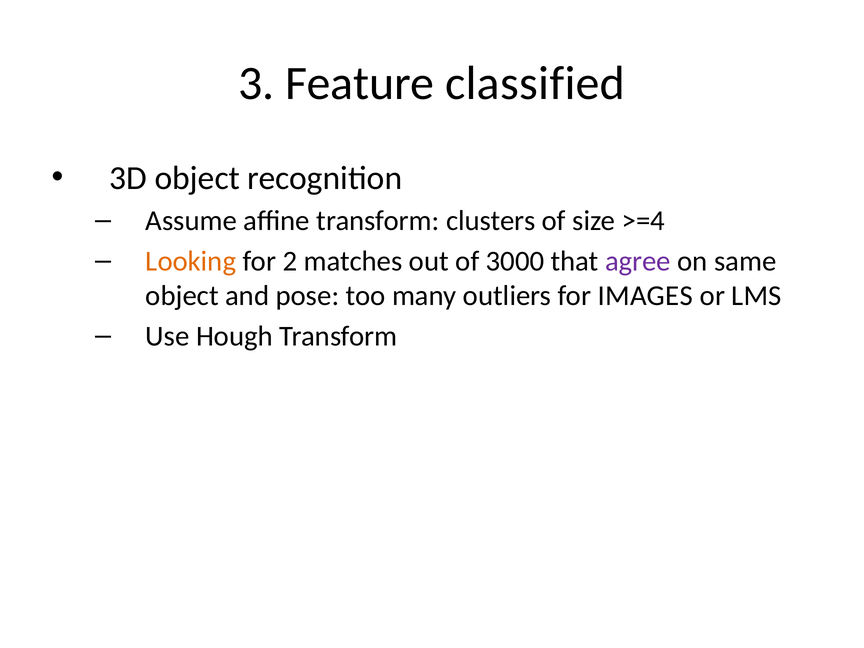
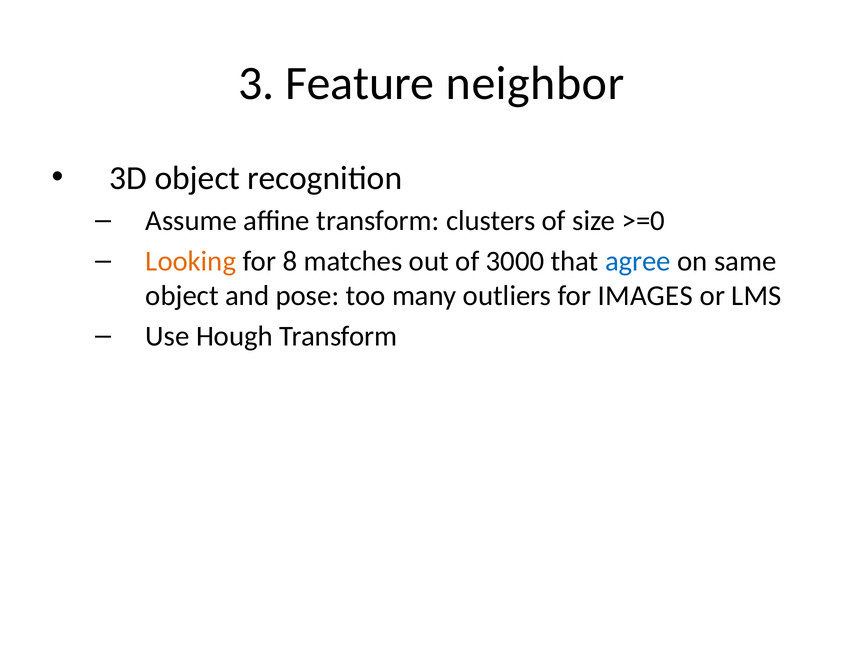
classified: classified -> neighbor
>=4: >=4 -> >=0
2: 2 -> 8
agree colour: purple -> blue
